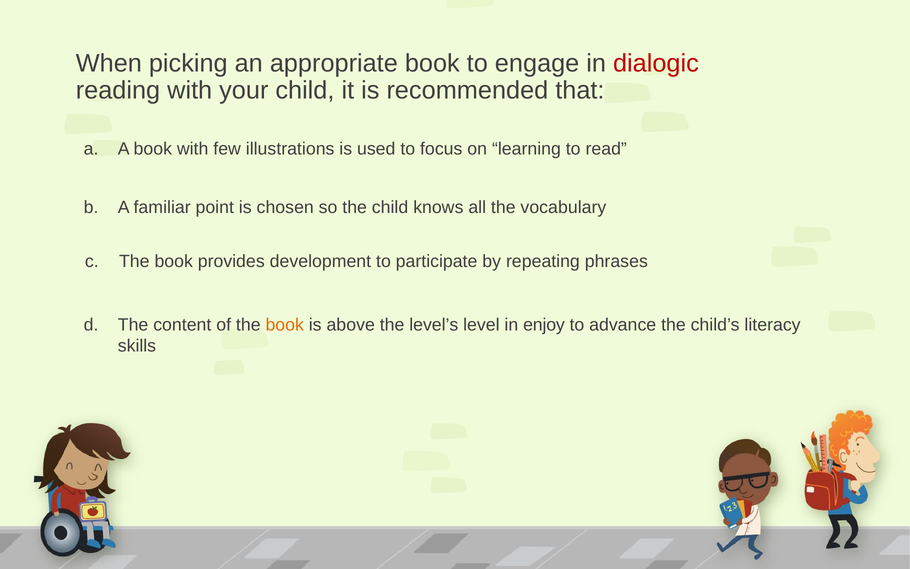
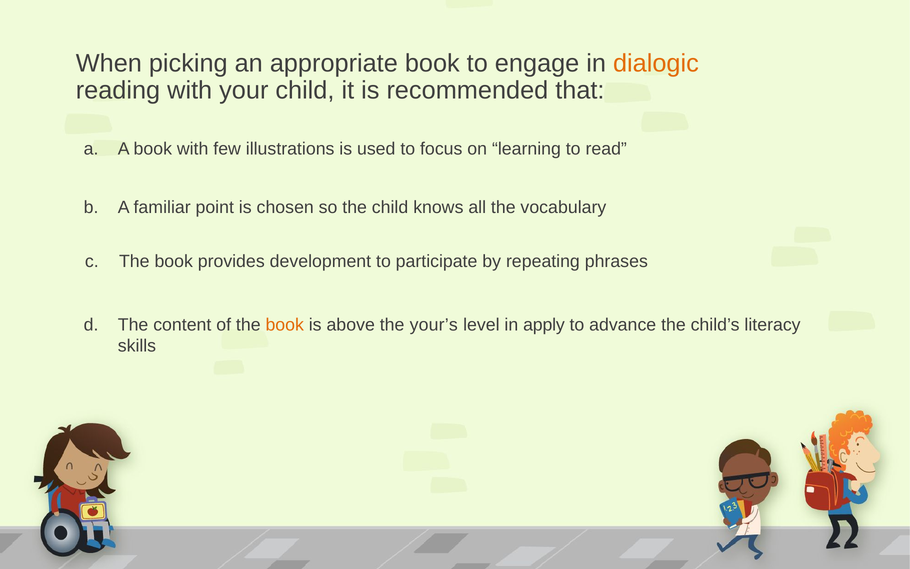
dialogic colour: red -> orange
level’s: level’s -> your’s
enjoy: enjoy -> apply
